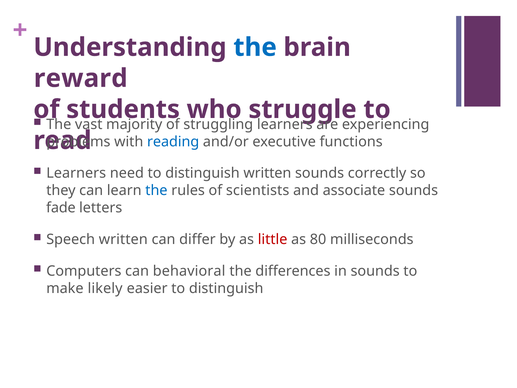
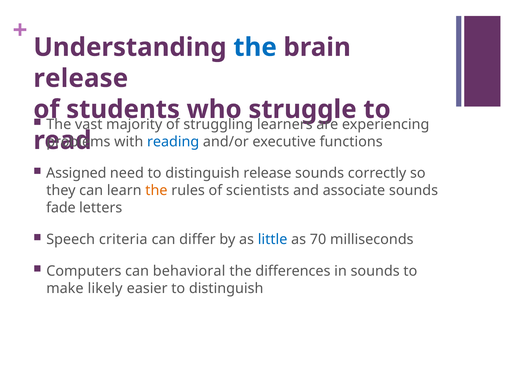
reward at (81, 78): reward -> release
Learners at (76, 173): Learners -> Assigned
distinguish written: written -> release
the at (156, 190) colour: blue -> orange
Speech written: written -> criteria
little colour: red -> blue
80: 80 -> 70
